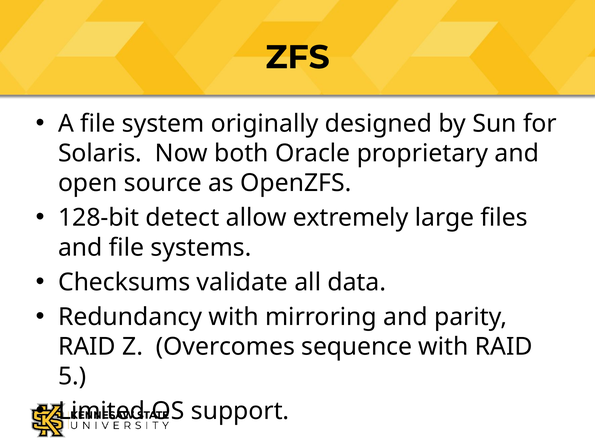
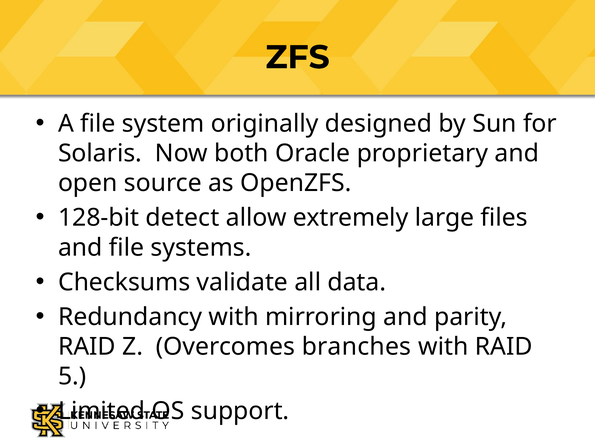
sequence: sequence -> branches
